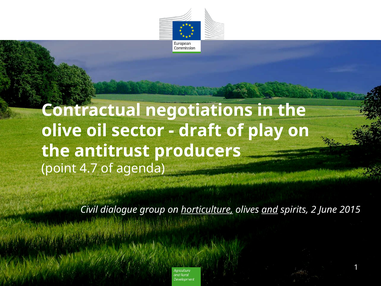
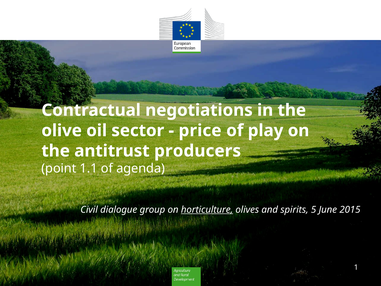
draft: draft -> price
4.7: 4.7 -> 1.1
and underline: present -> none
2: 2 -> 5
